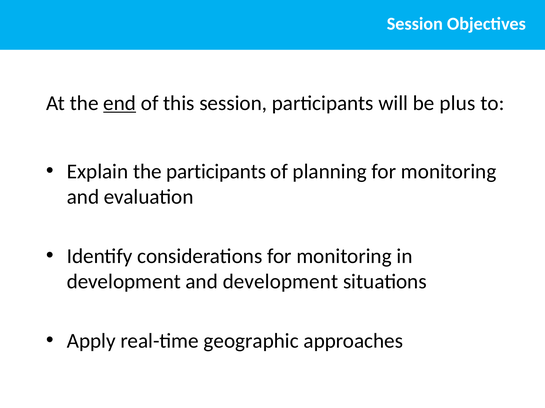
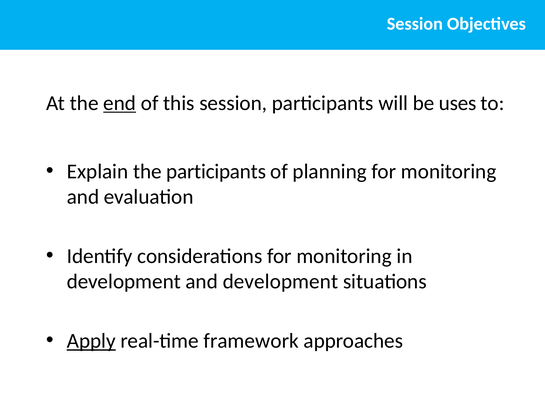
plus: plus -> uses
Apply underline: none -> present
geographic: geographic -> framework
